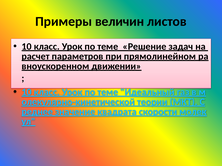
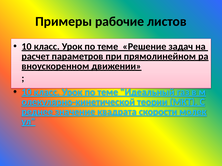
величин: величин -> рабочие
